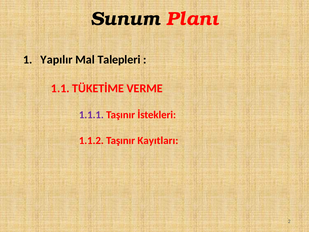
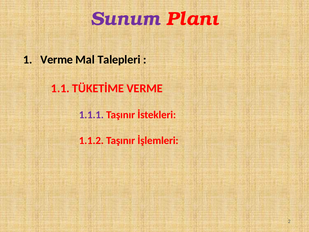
Sunum colour: black -> purple
Yapılır at (57, 60): Yapılır -> Verme
Kayıtları: Kayıtları -> İşlemleri
